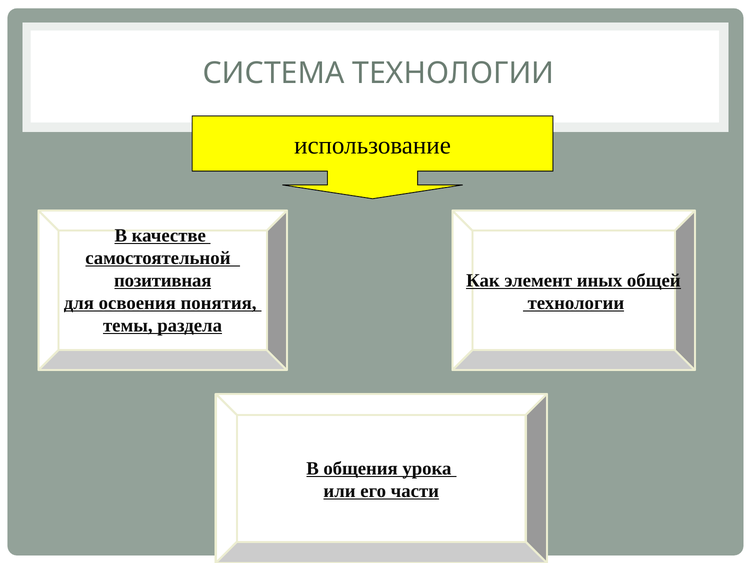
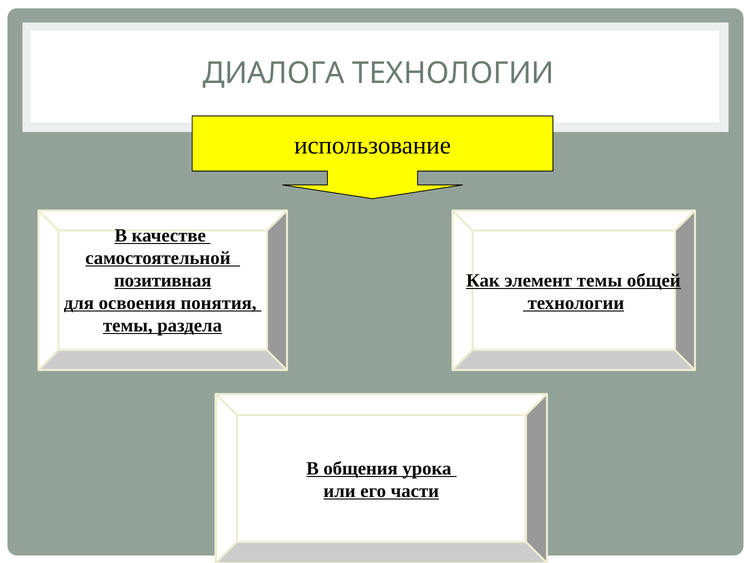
СИСТЕМА: СИСТЕМА -> ДИАЛОГА
элемент иных: иных -> темы
